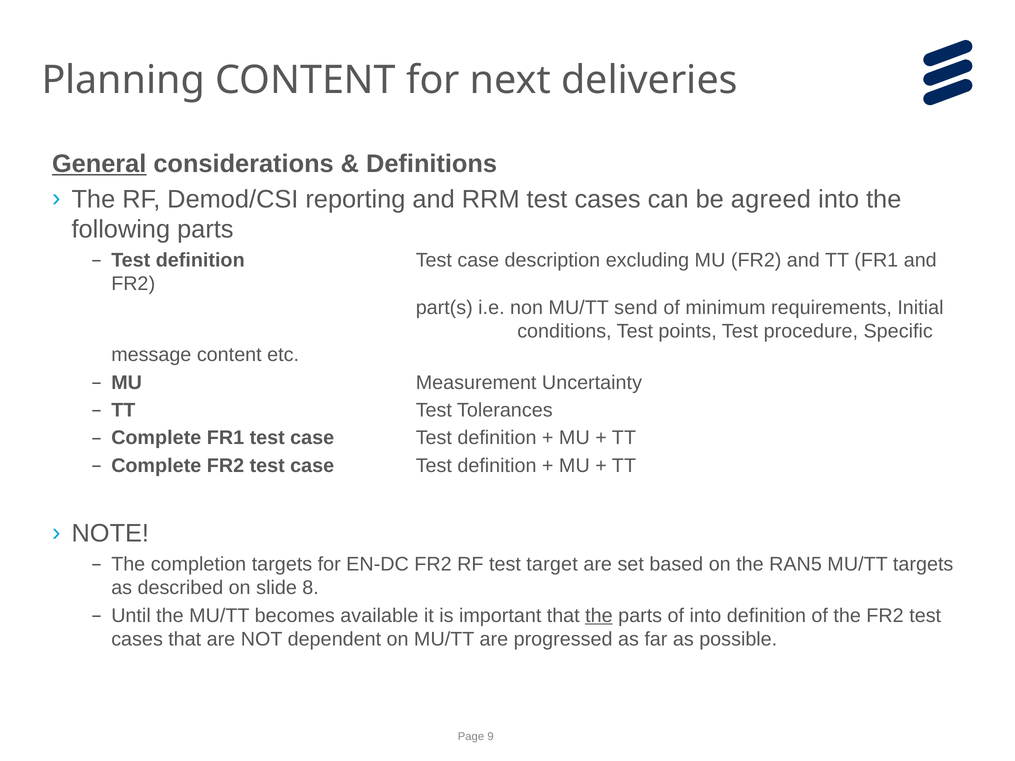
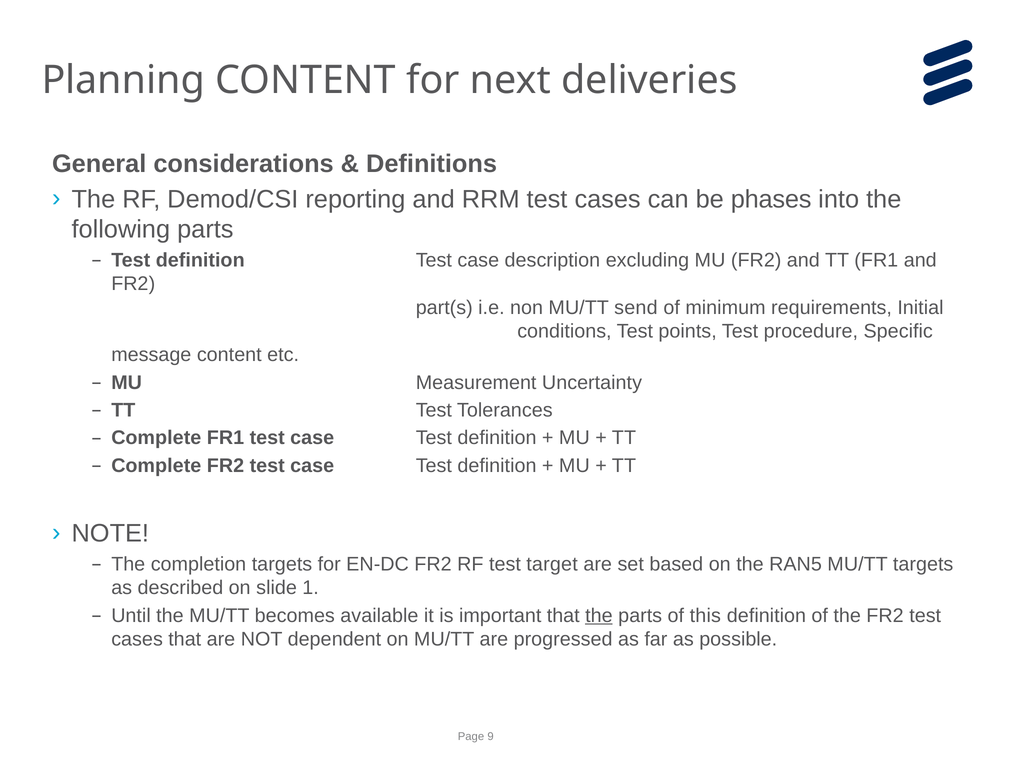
General underline: present -> none
agreed: agreed -> phases
8: 8 -> 1
of into: into -> this
